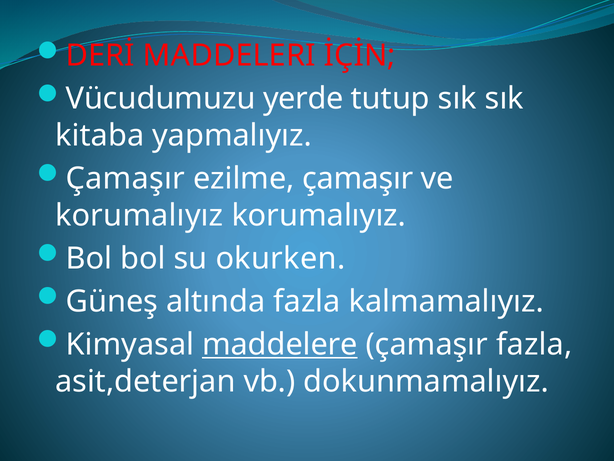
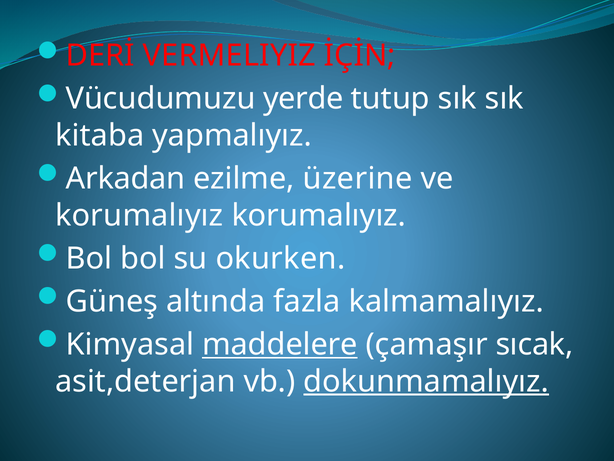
MADDELERI: MADDELERI -> VERMELIYIZ
Çamaşır at (125, 178): Çamaşır -> Arkadan
ezilme çamaşır: çamaşır -> üzerine
çamaşır fazla: fazla -> sıcak
dokunmamalıyız underline: none -> present
